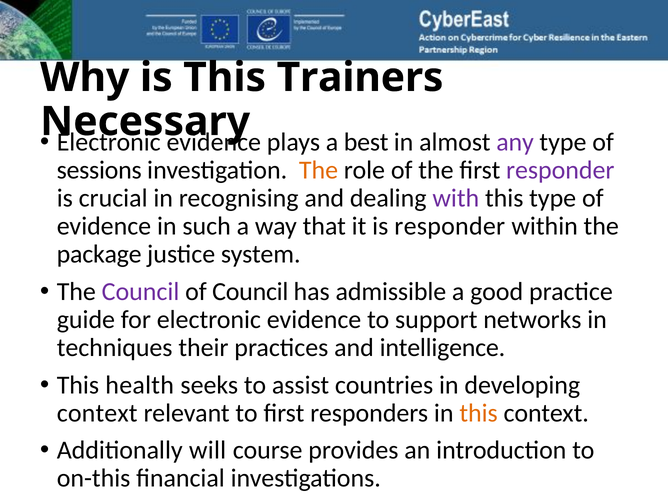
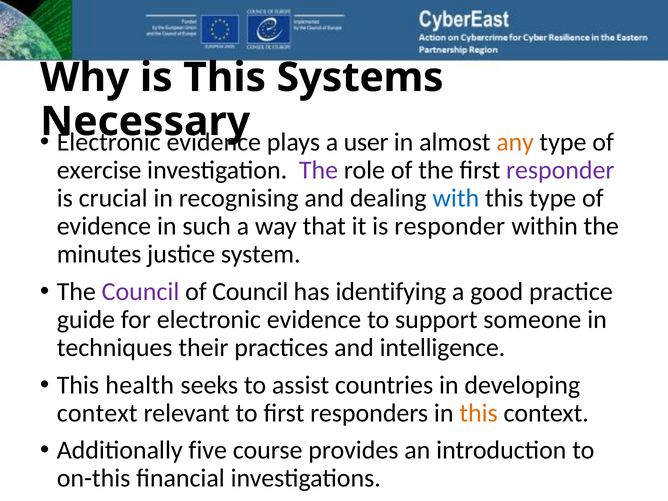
Trainers: Trainers -> Systems
best: best -> user
any colour: purple -> orange
sessions: sessions -> exercise
The at (318, 170) colour: orange -> purple
with colour: purple -> blue
package: package -> minutes
admissible: admissible -> identifying
networks: networks -> someone
will: will -> five
